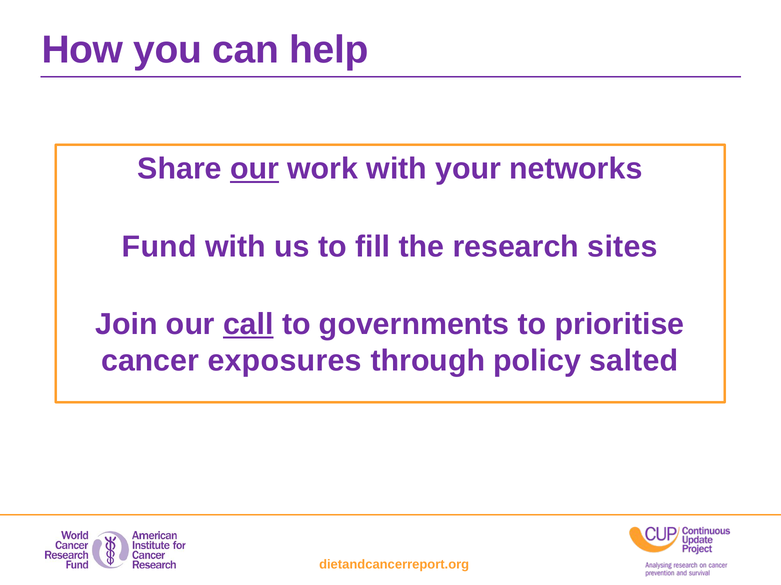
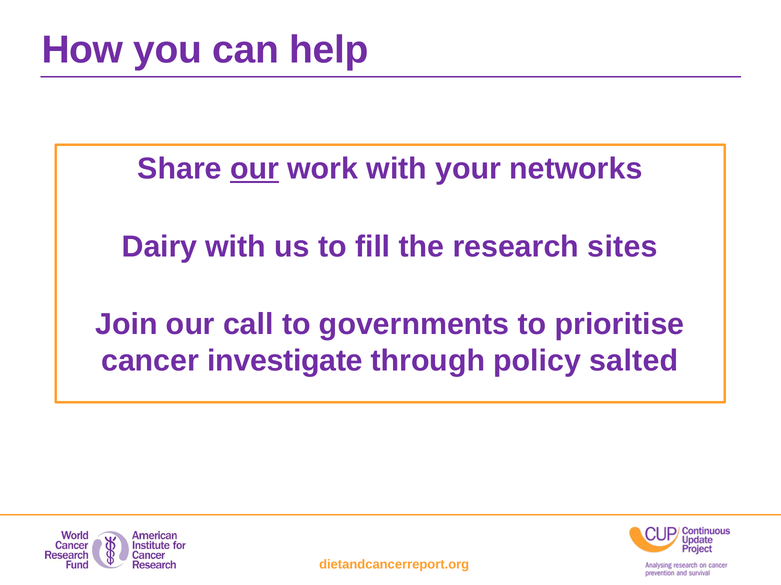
Fund: Fund -> Dairy
call underline: present -> none
exposures: exposures -> investigate
